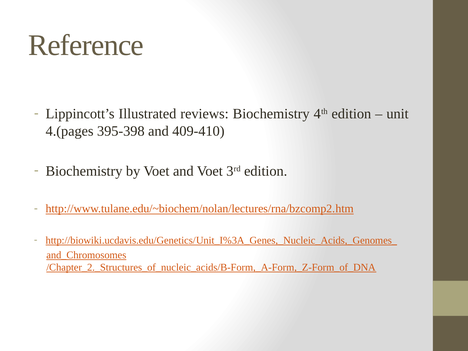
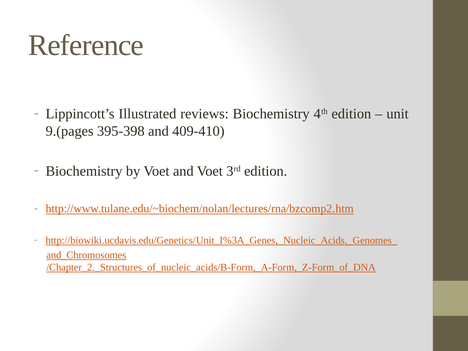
4.(pages: 4.(pages -> 9.(pages
